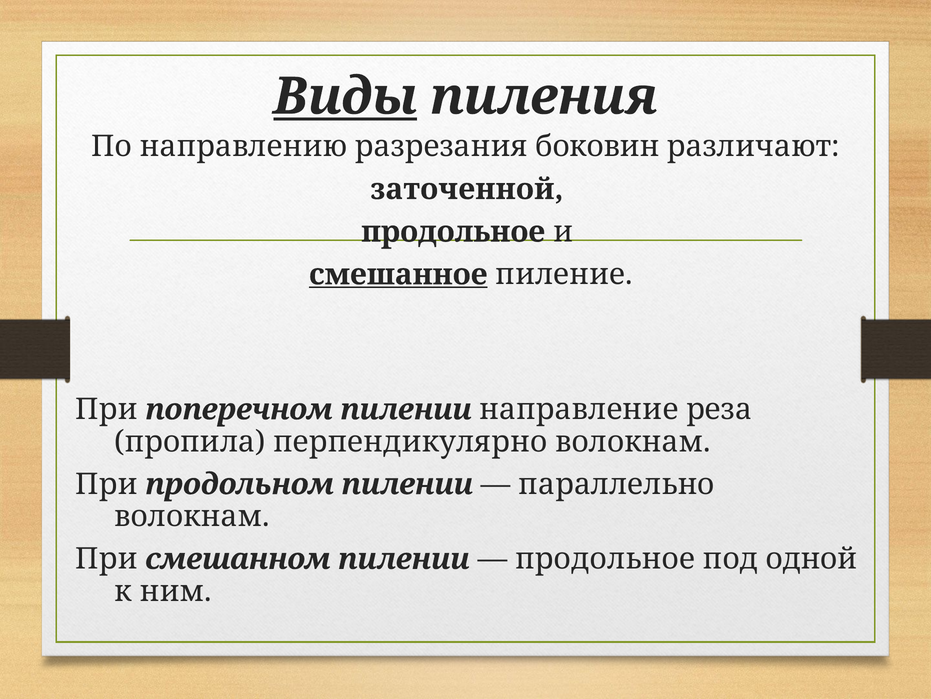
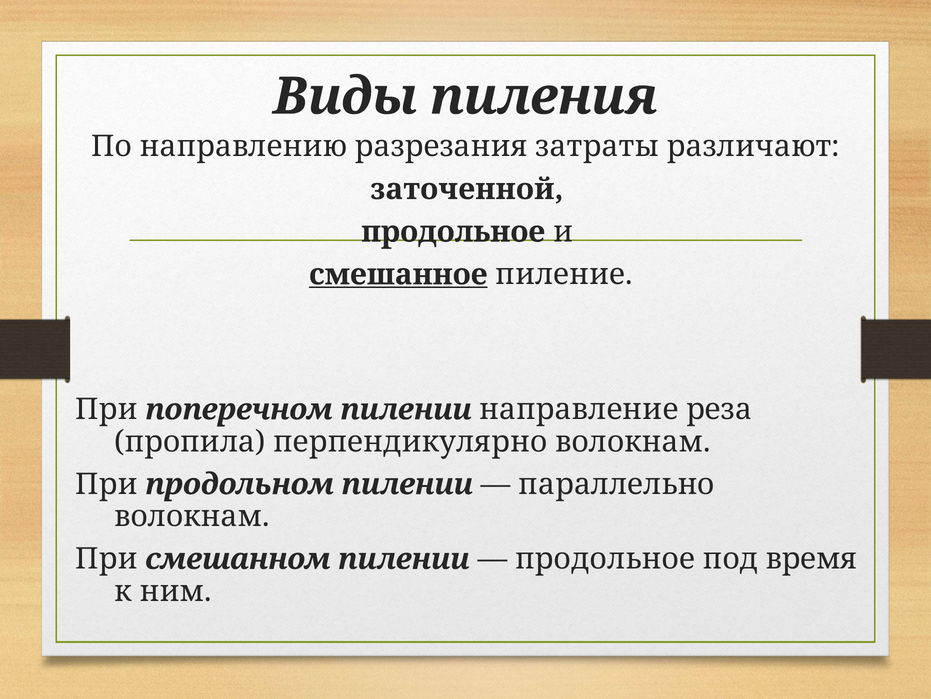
Виды underline: present -> none
боковин: боковин -> затраты
одной: одной -> время
